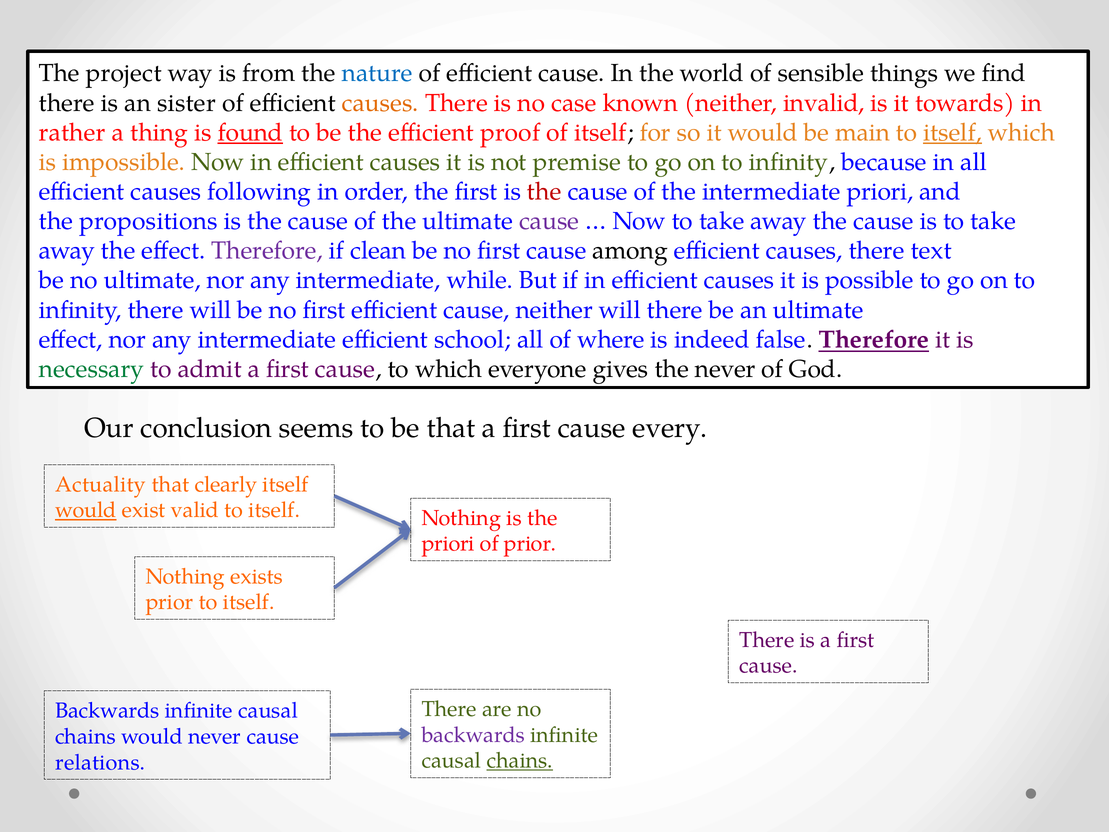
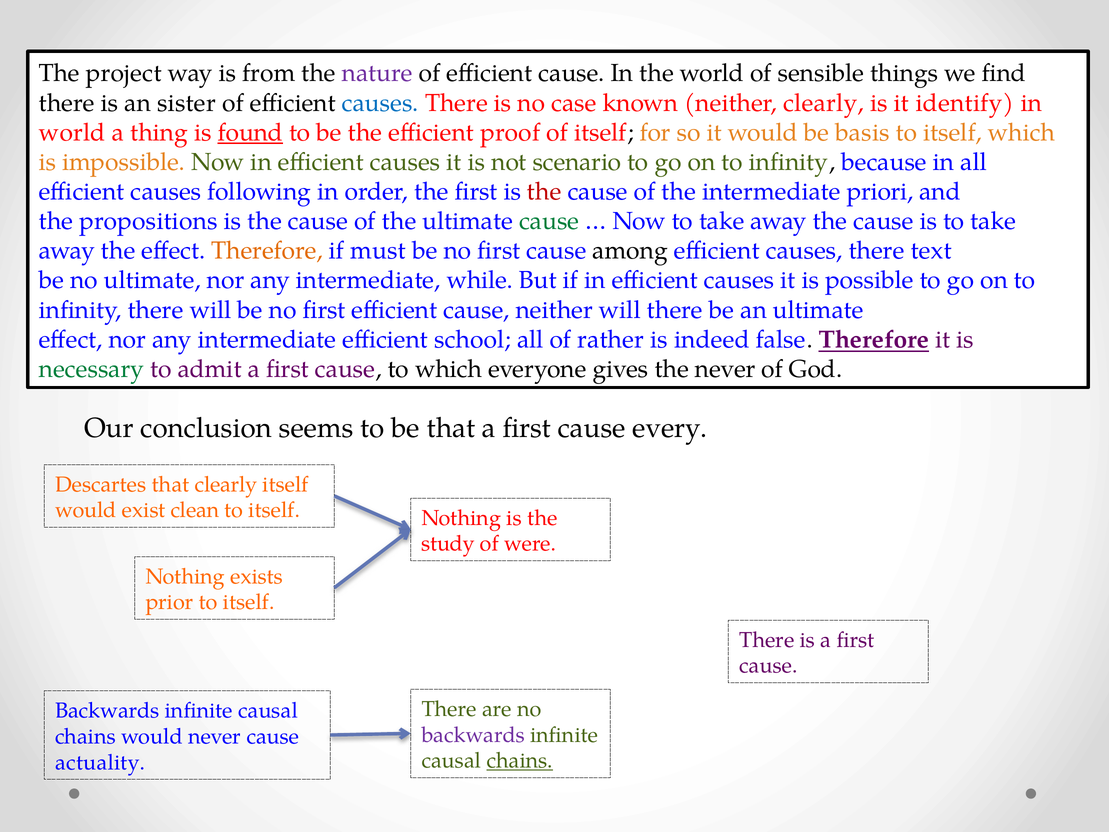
nature colour: blue -> purple
causes at (380, 103) colour: orange -> blue
neither invalid: invalid -> clearly
towards: towards -> identify
rather at (72, 132): rather -> world
main: main -> basis
itself at (953, 132) underline: present -> none
premise: premise -> scenario
cause at (549, 221) colour: purple -> green
Therefore at (267, 251) colour: purple -> orange
clean: clean -> must
where: where -> rather
Actuality: Actuality -> Descartes
would at (86, 510) underline: present -> none
valid: valid -> clean
priori at (448, 544): priori -> study
of prior: prior -> were
relations: relations -> actuality
